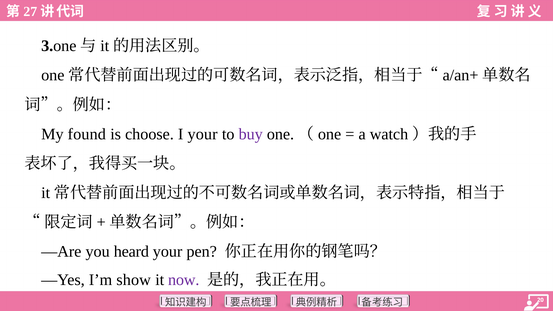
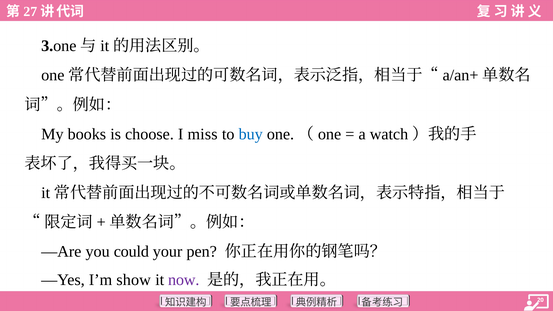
found: found -> books
I your: your -> miss
buy colour: purple -> blue
heard: heard -> could
